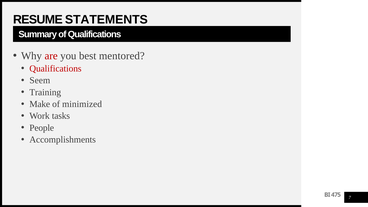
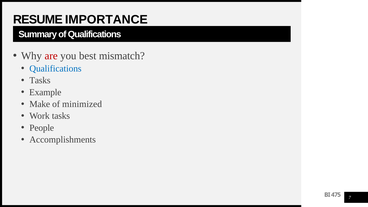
STATEMENTS: STATEMENTS -> IMPORTANCE
mentored: mentored -> mismatch
Qualifications at (55, 69) colour: red -> blue
Seem at (40, 80): Seem -> Tasks
Training: Training -> Example
